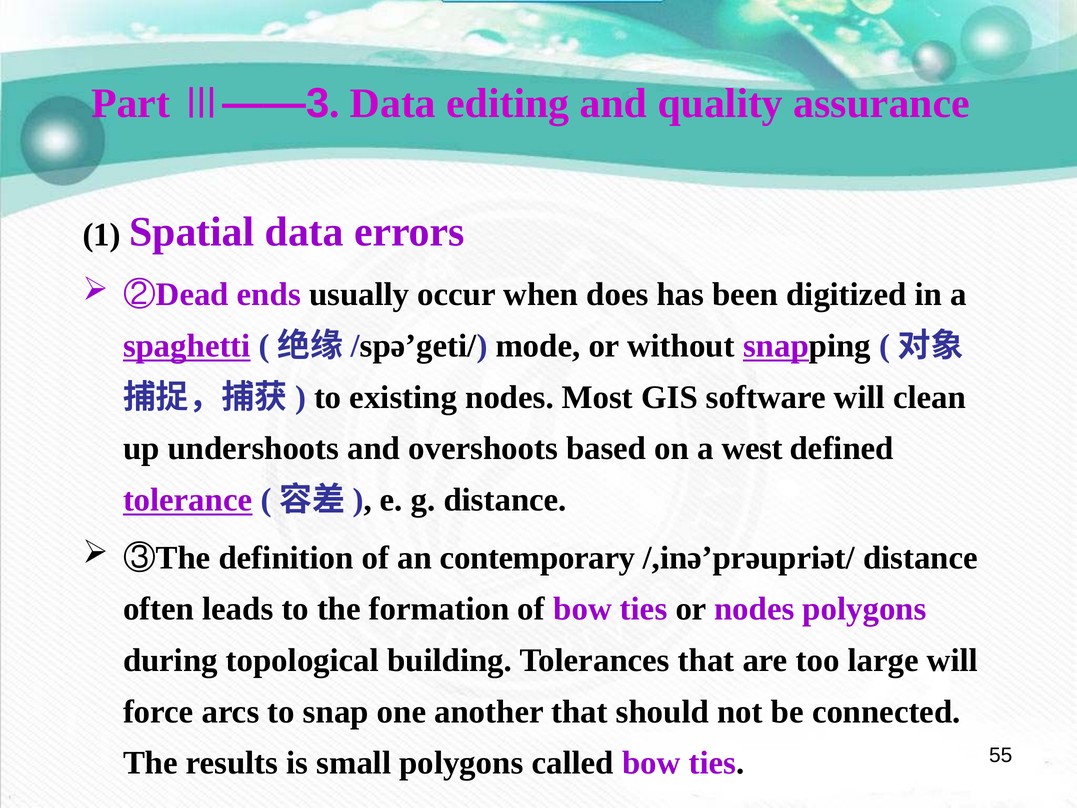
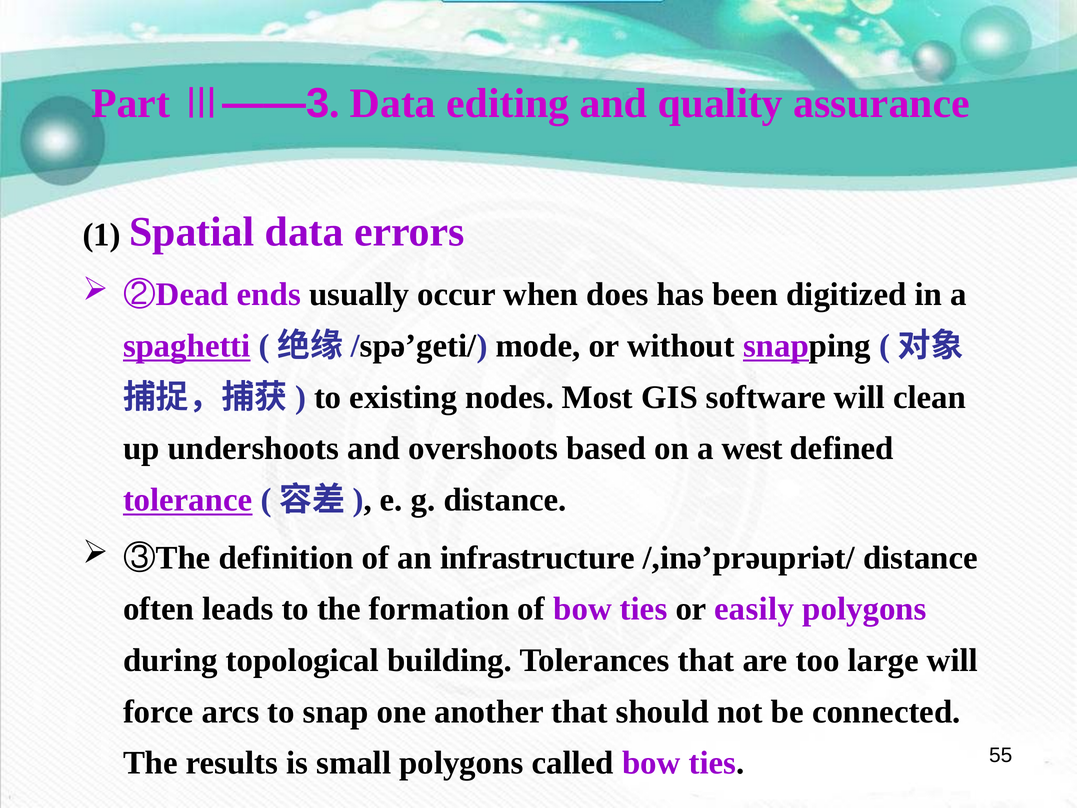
contemporary: contemporary -> infrastructure
or nodes: nodes -> easily
